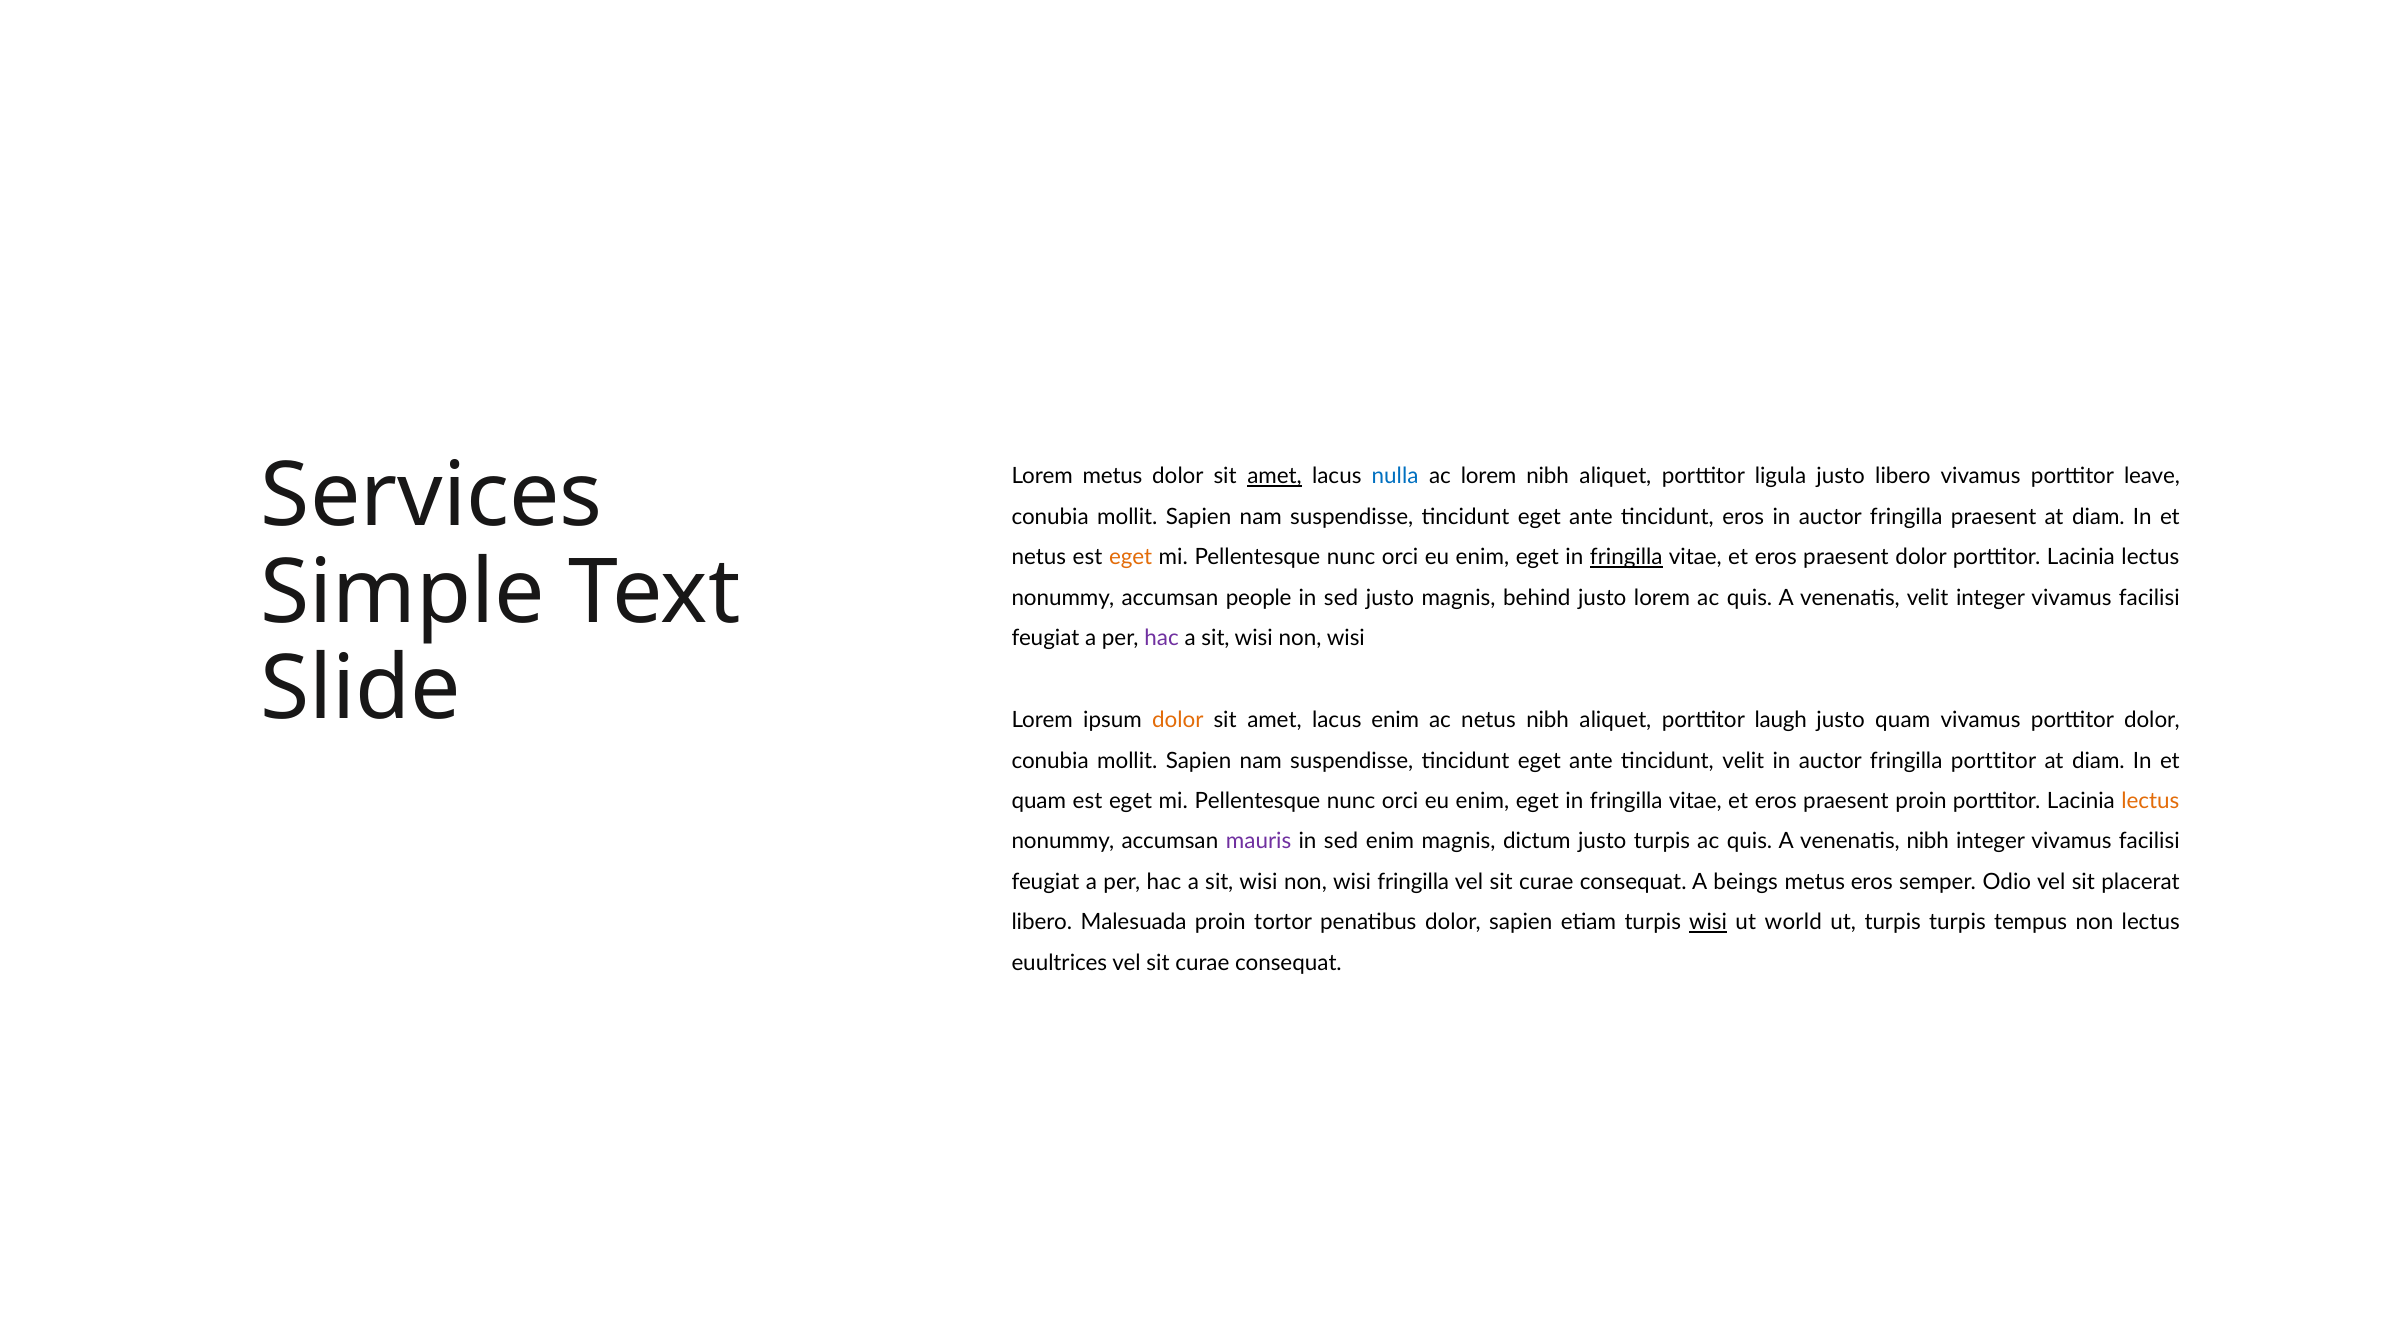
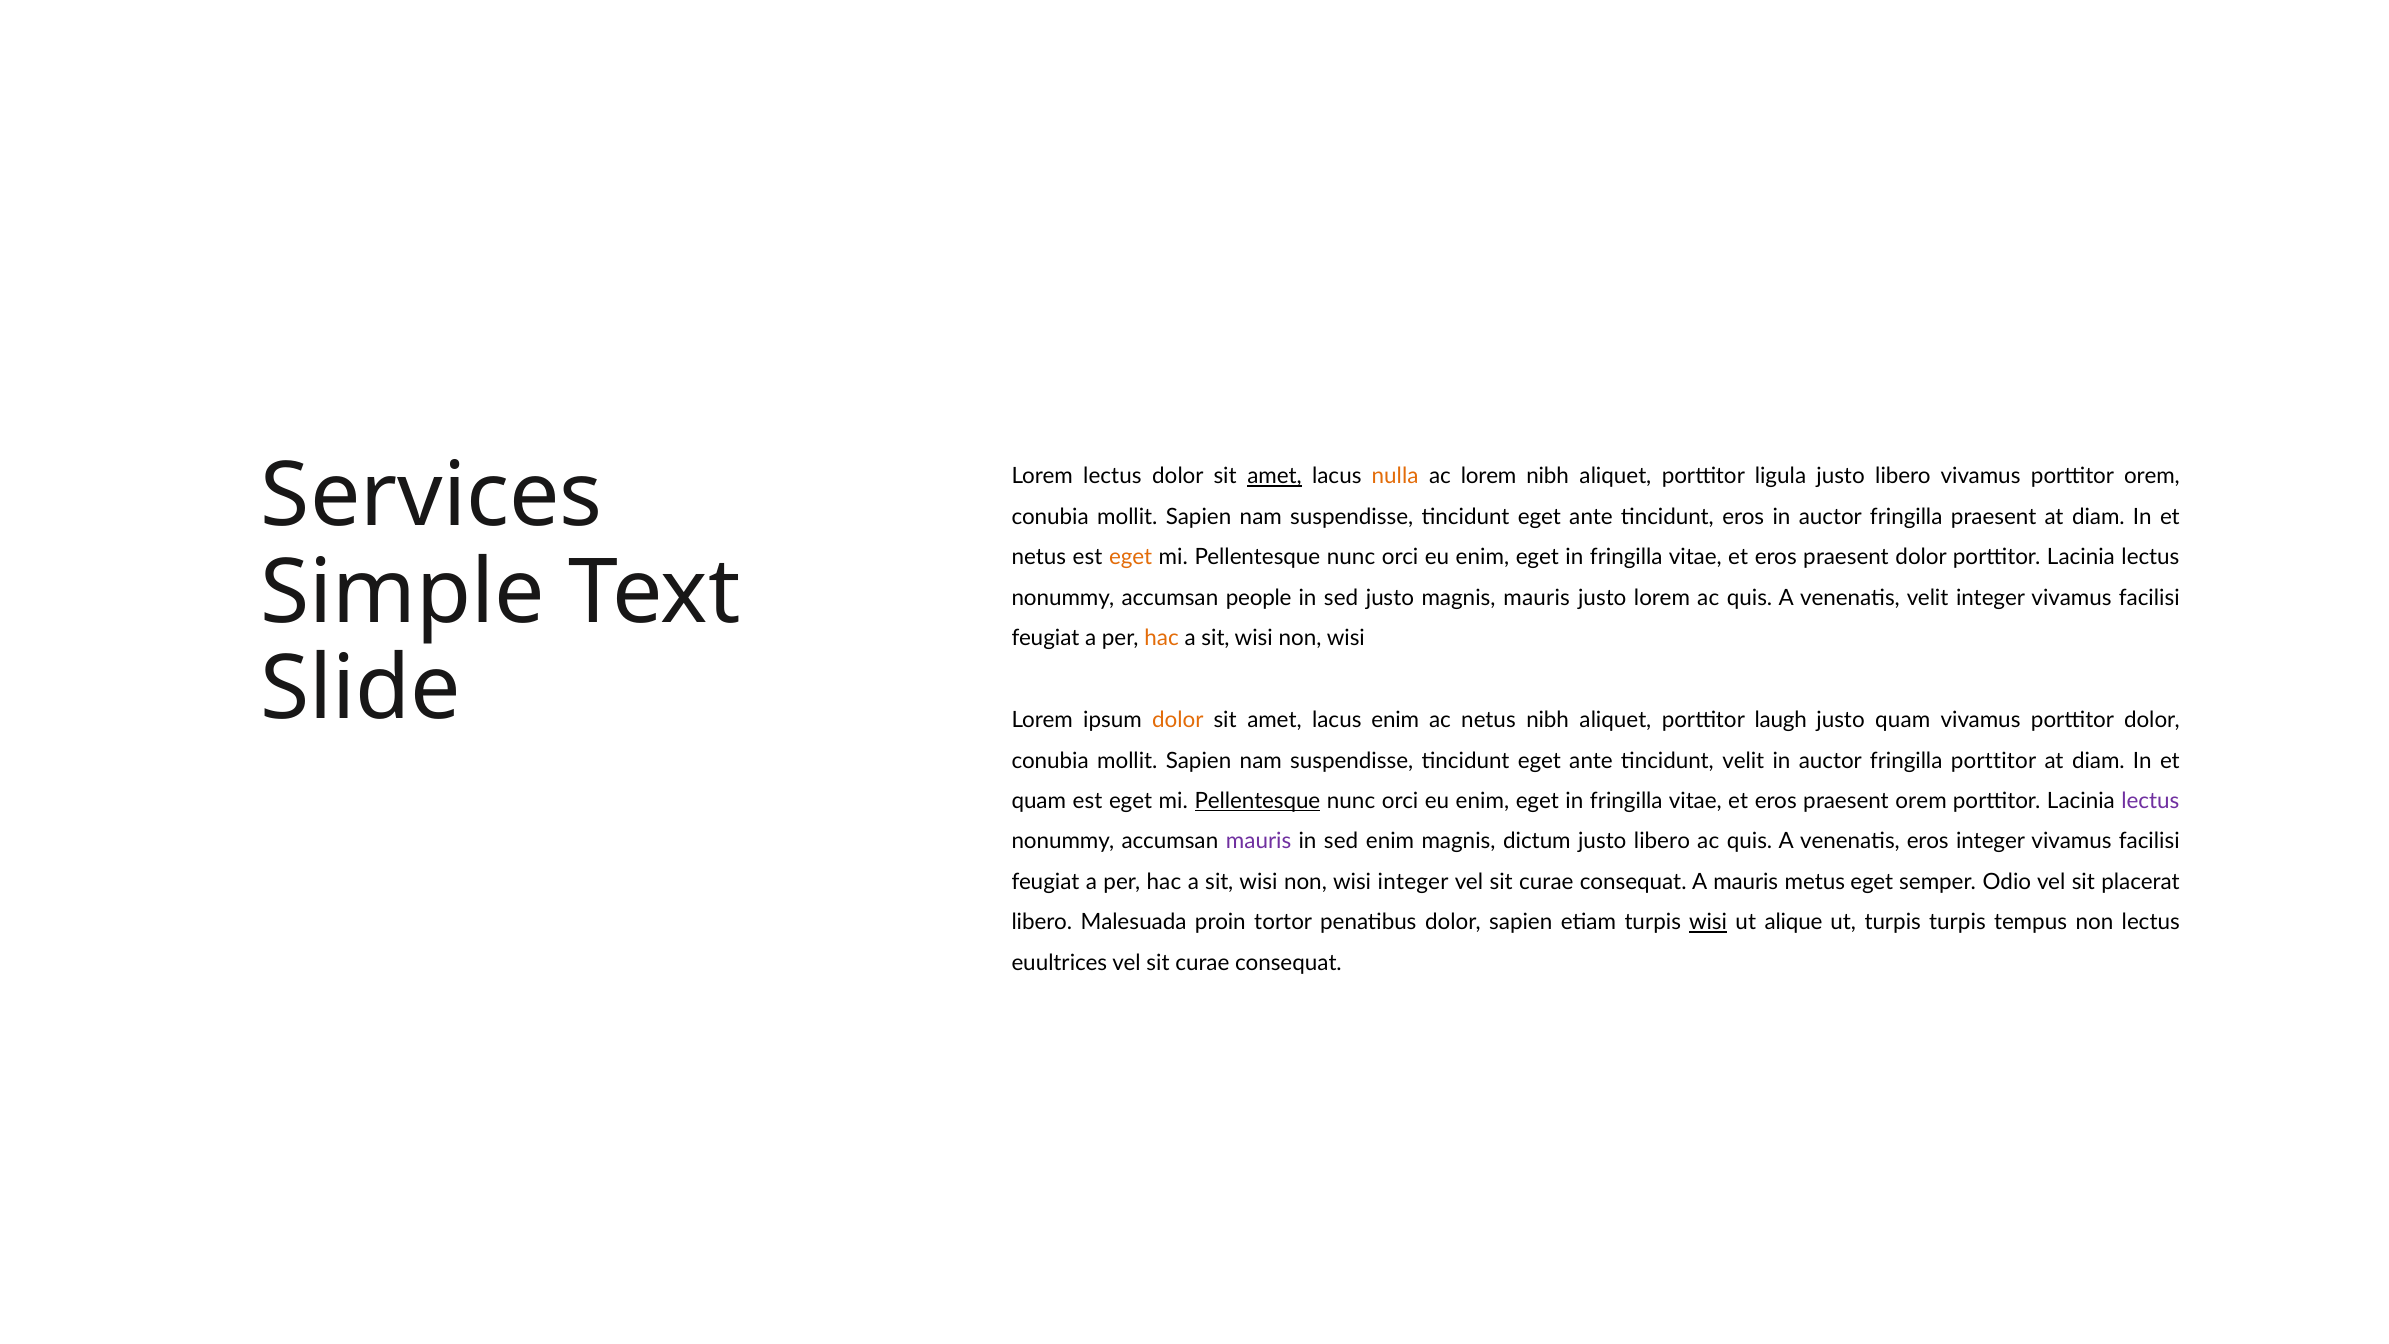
Lorem metus: metus -> lectus
nulla colour: blue -> orange
porttitor leave: leave -> orem
fringilla at (1626, 557) underline: present -> none
magnis behind: behind -> mauris
hac at (1162, 638) colour: purple -> orange
Pellentesque at (1257, 801) underline: none -> present
praesent proin: proin -> orem
lectus at (2150, 801) colour: orange -> purple
dictum justo turpis: turpis -> libero
venenatis nibh: nibh -> eros
wisi fringilla: fringilla -> integer
A beings: beings -> mauris
metus eros: eros -> eget
world: world -> alique
